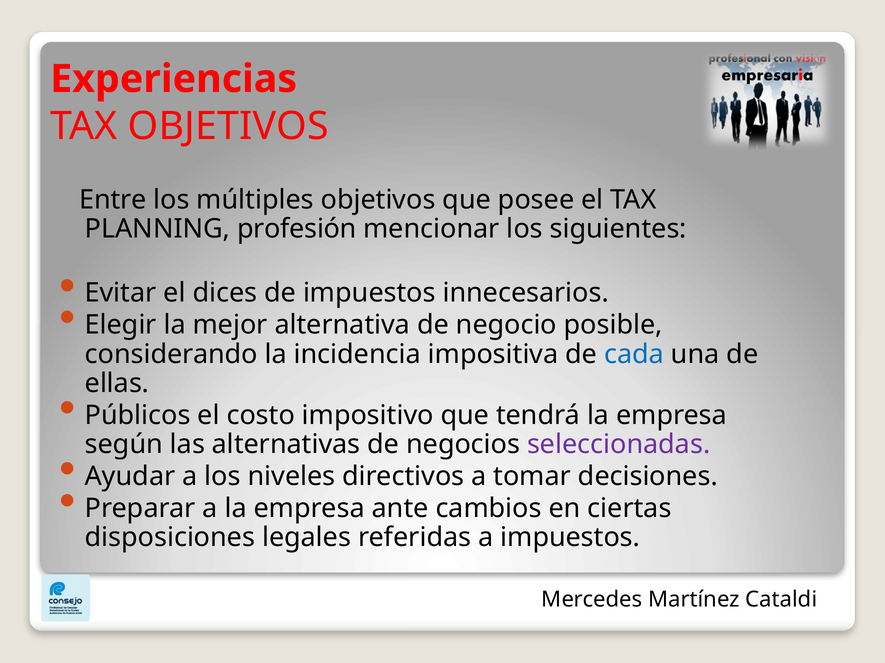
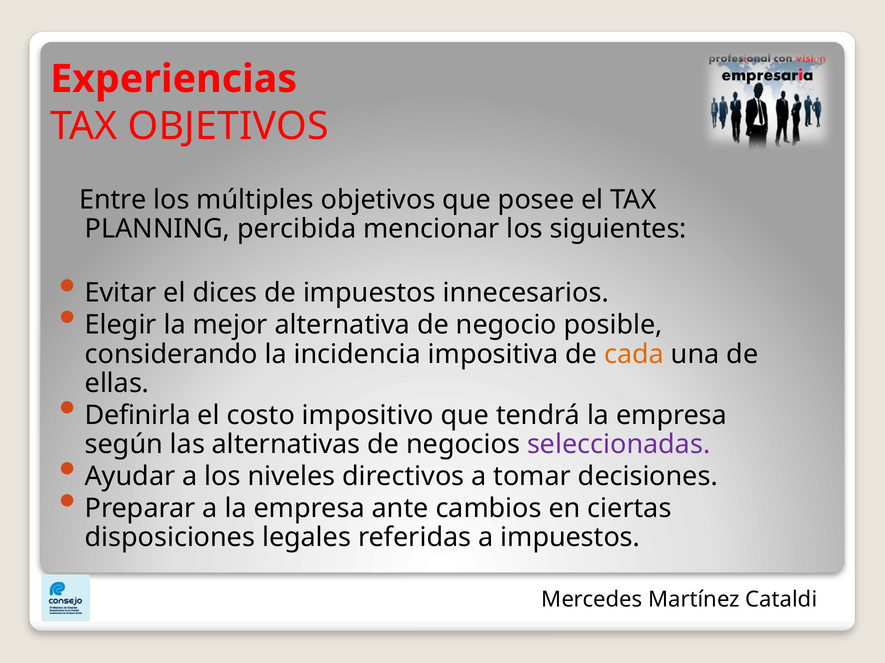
profesión: profesión -> percibida
cada colour: blue -> orange
Públicos: Públicos -> Definirla
